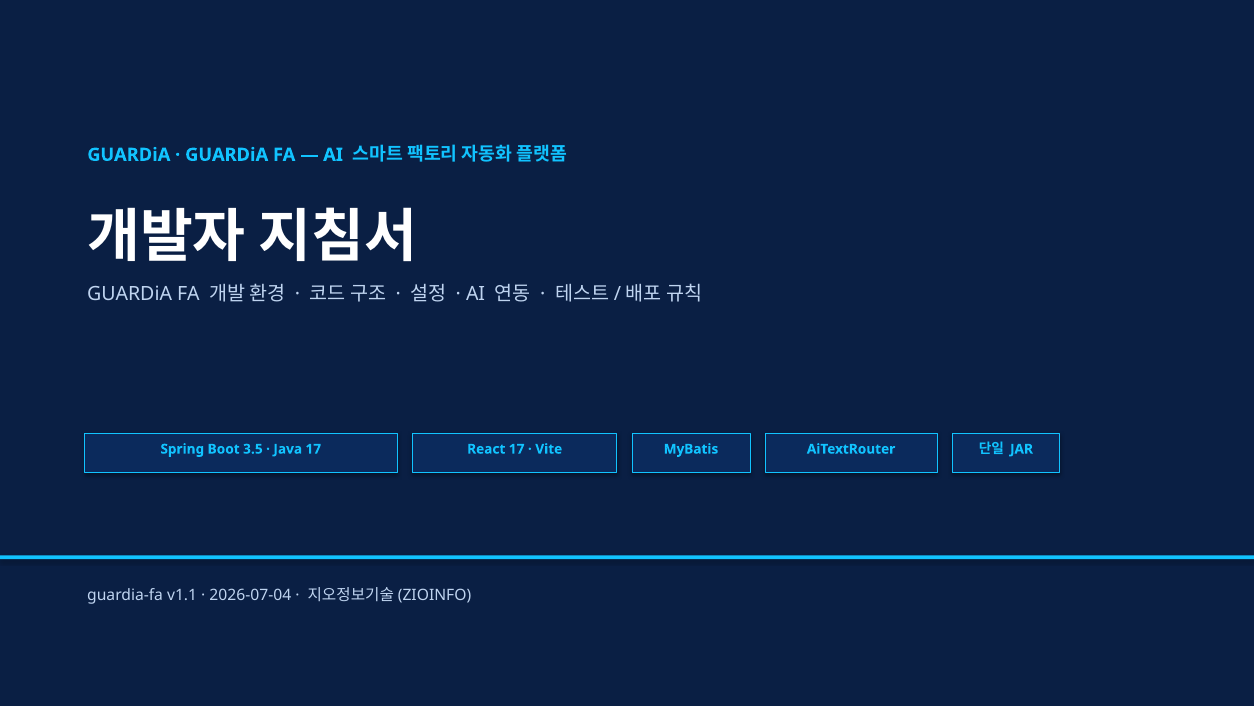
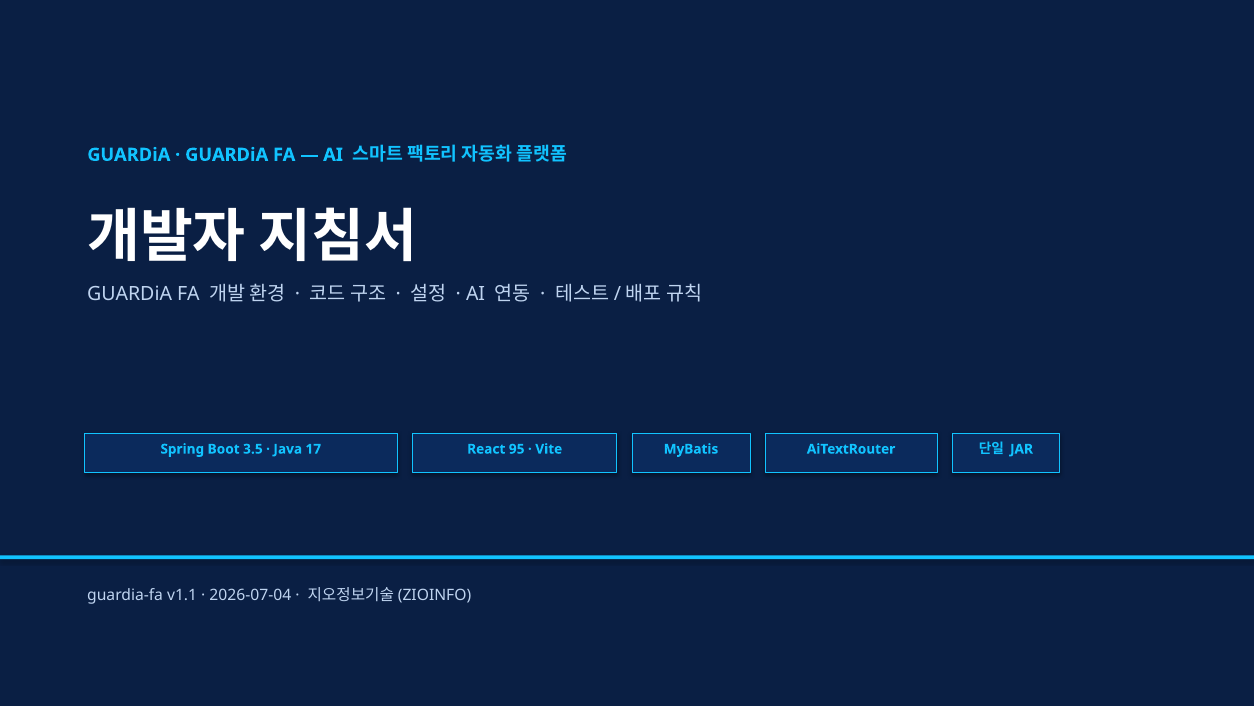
React 17: 17 -> 95
